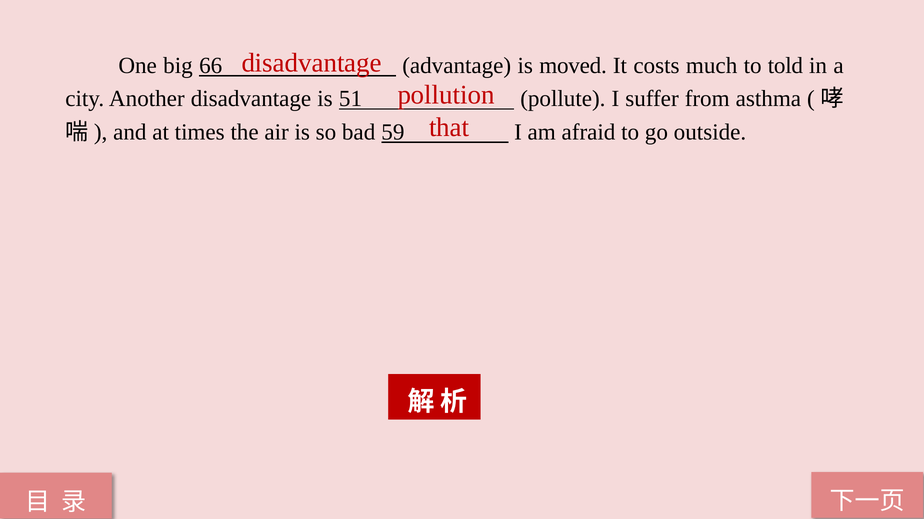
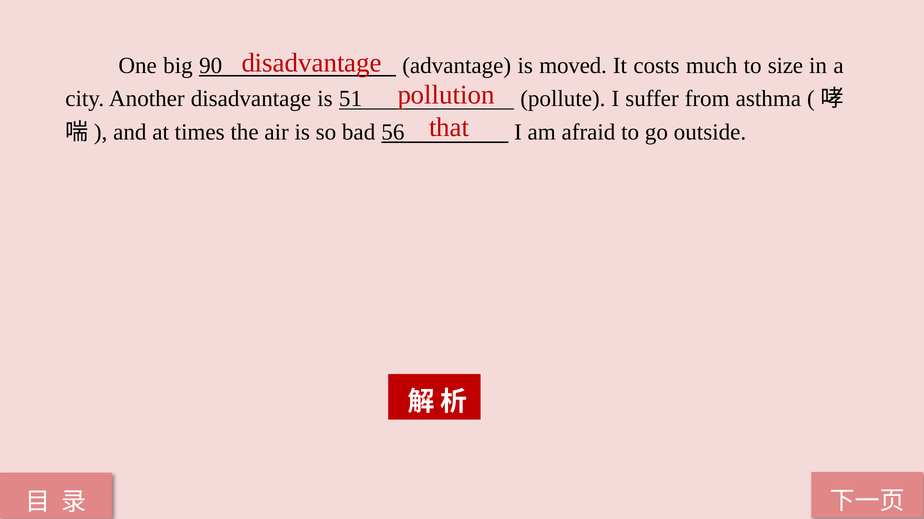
66: 66 -> 90
told: told -> size
59: 59 -> 56
